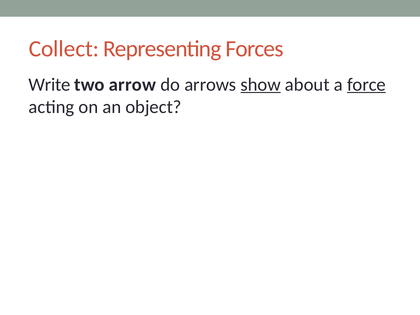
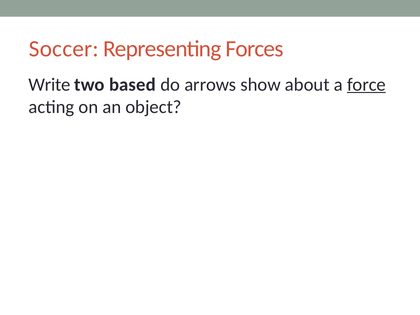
Collect: Collect -> Soccer
arrow: arrow -> based
show underline: present -> none
